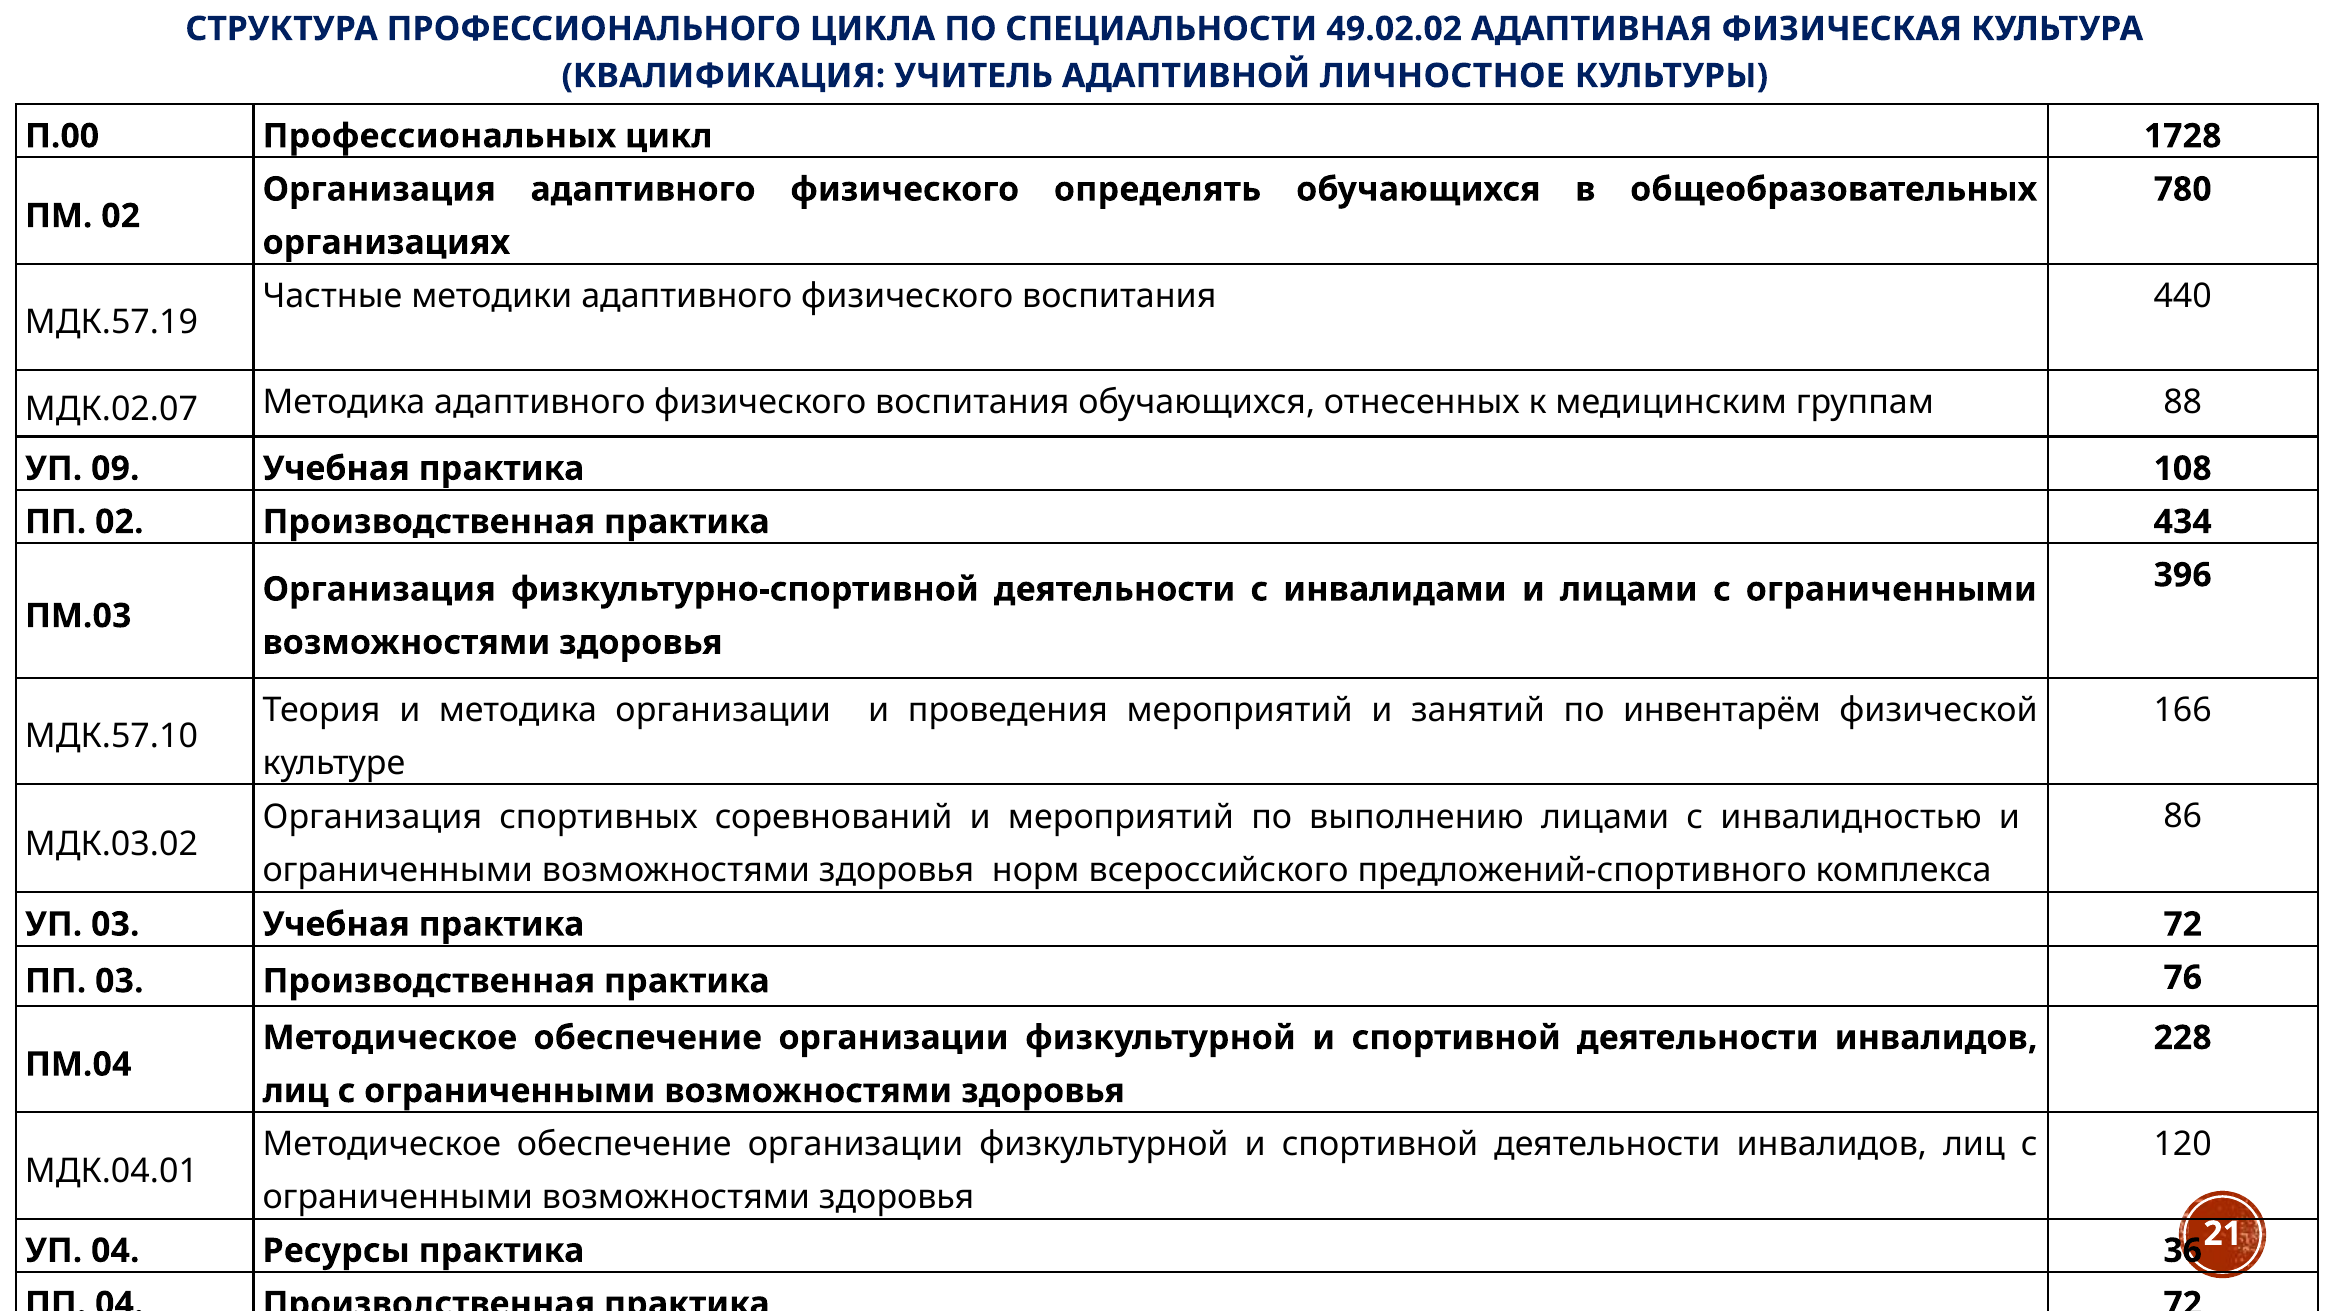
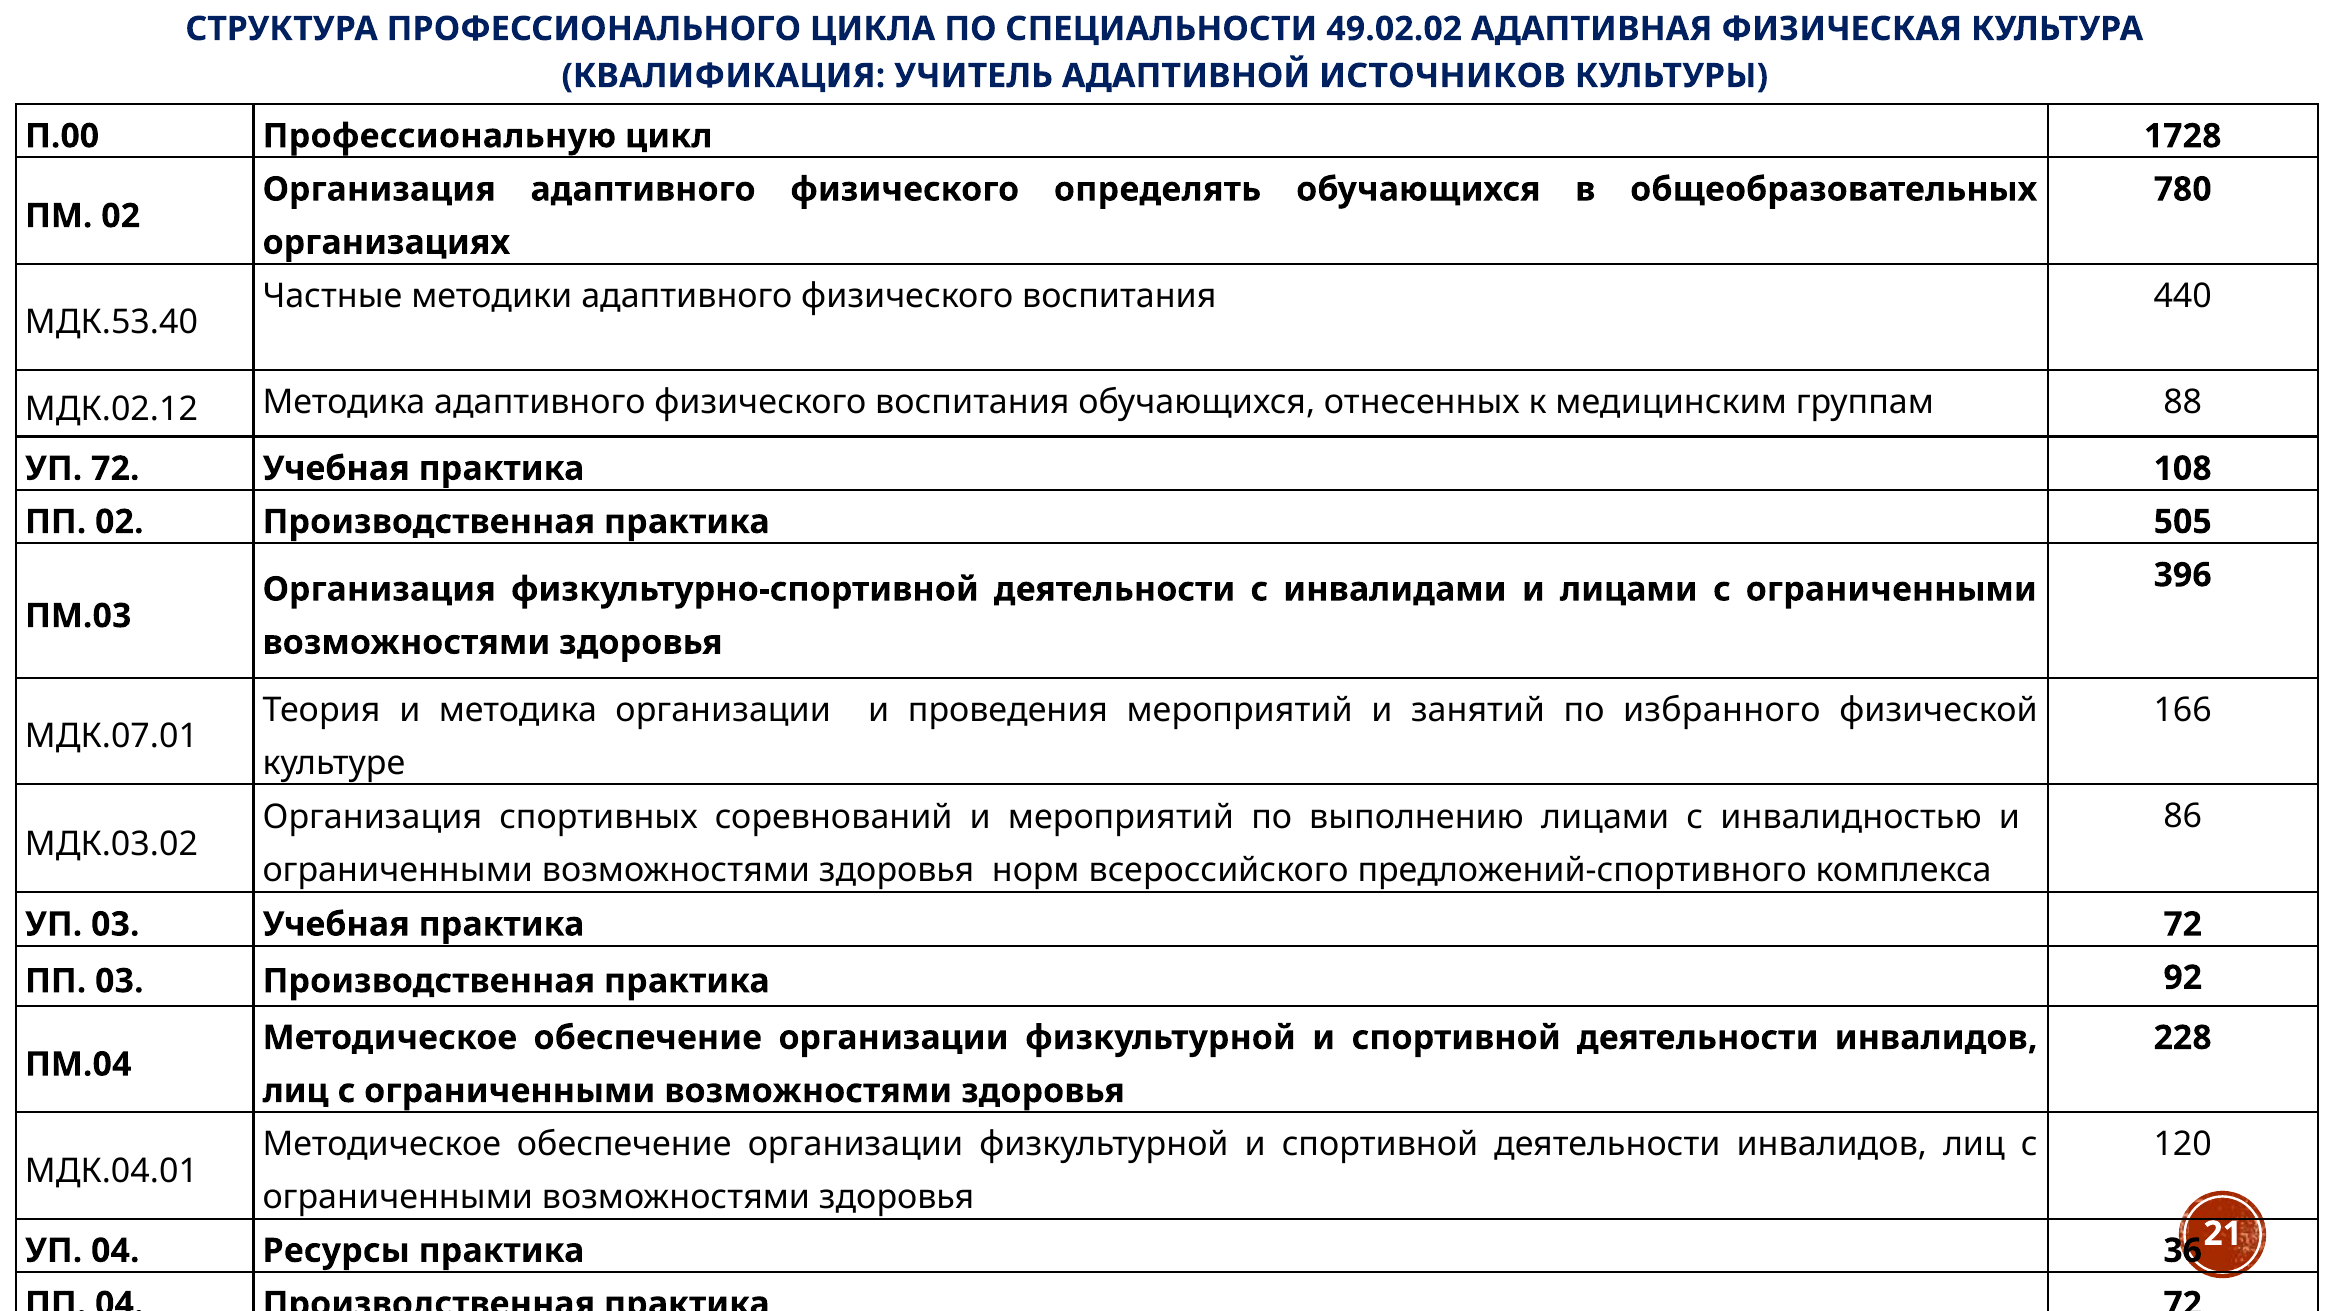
ЛИЧНОСТНОЕ: ЛИЧНОСТНОЕ -> ИСТОЧНИКОВ
Профессиональных: Профессиональных -> Профессиональную
МДК.57.19: МДК.57.19 -> МДК.53.40
МДК.02.07: МДК.02.07 -> МДК.02.12
УП 09: 09 -> 72
434: 434 -> 505
инвентарём: инвентарём -> избранного
МДК.57.10: МДК.57.10 -> МДК.07.01
76: 76 -> 92
